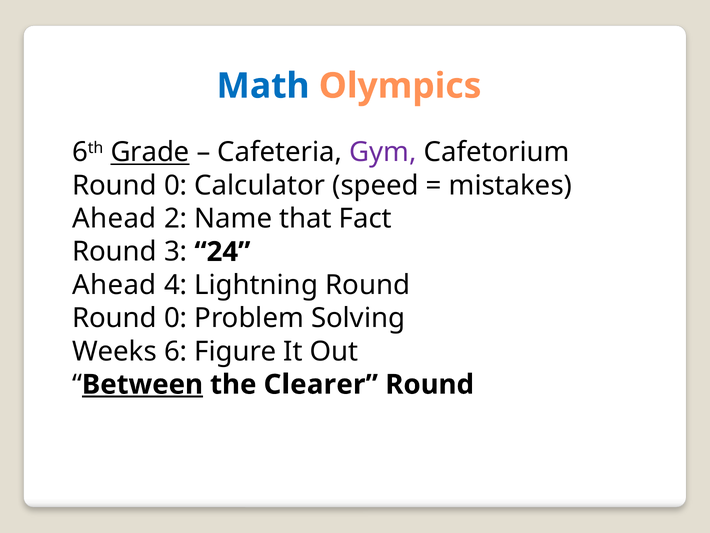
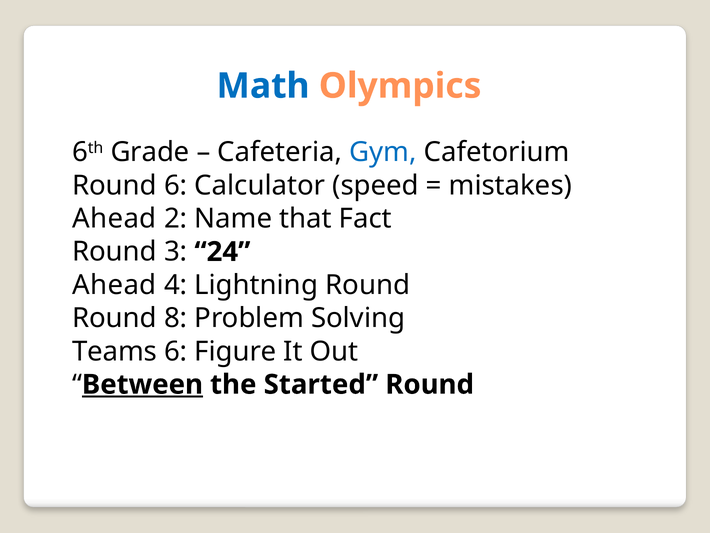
Grade underline: present -> none
Gym colour: purple -> blue
0 at (176, 185): 0 -> 6
0 at (176, 318): 0 -> 8
Weeks: Weeks -> Teams
Clearer: Clearer -> Started
